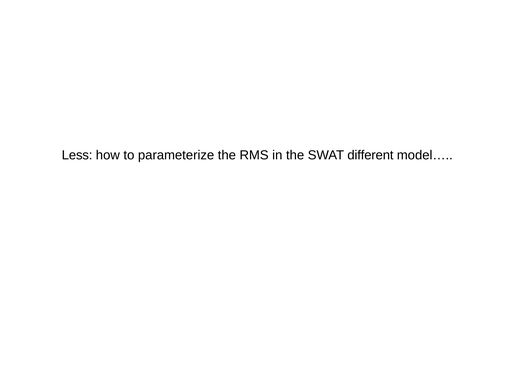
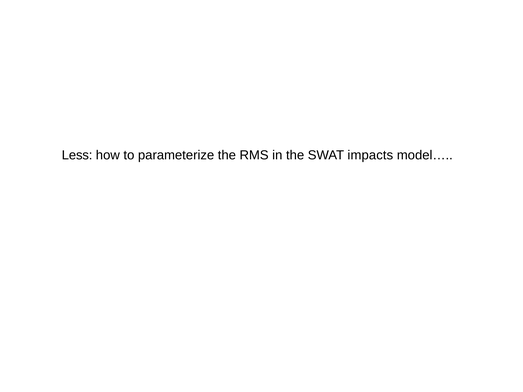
different: different -> impacts
